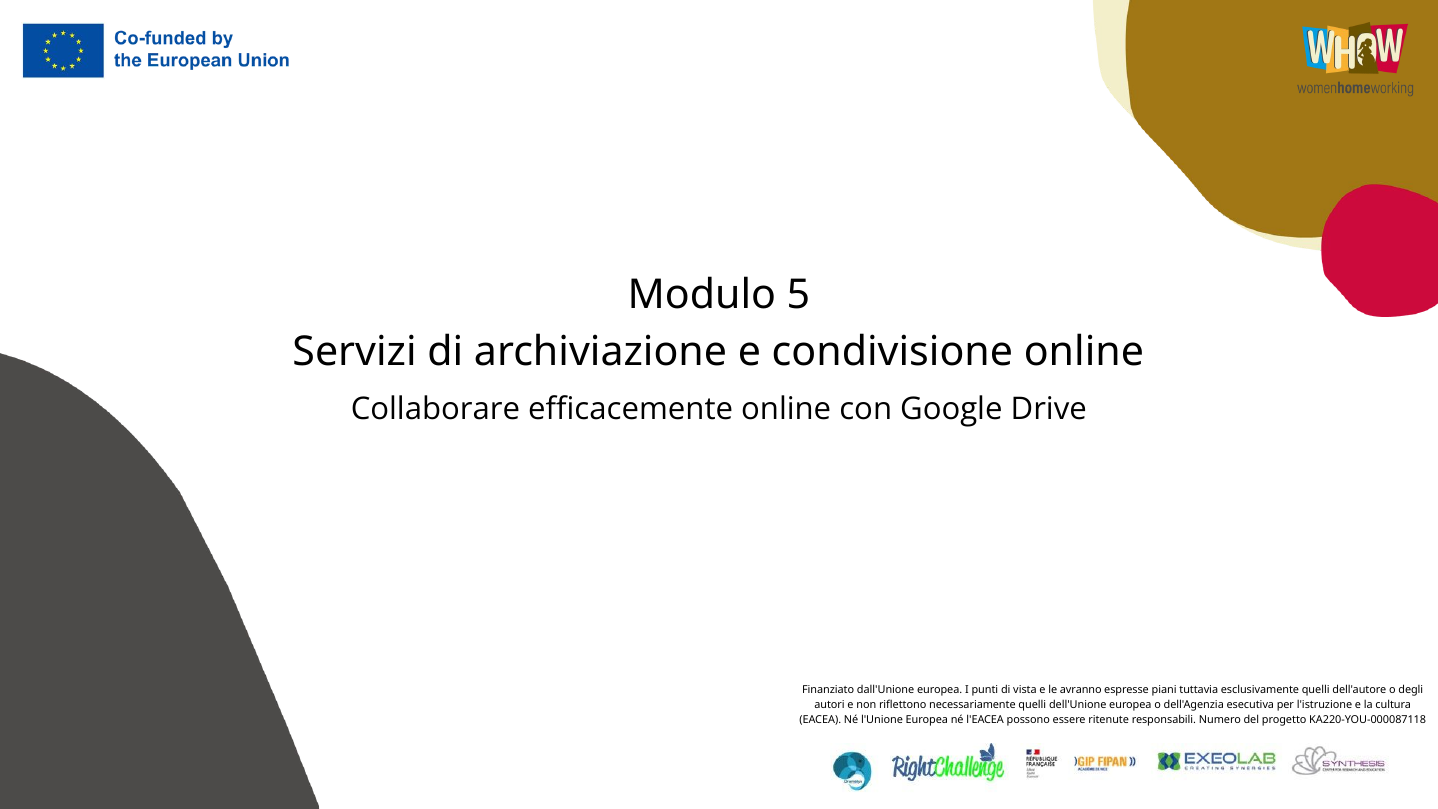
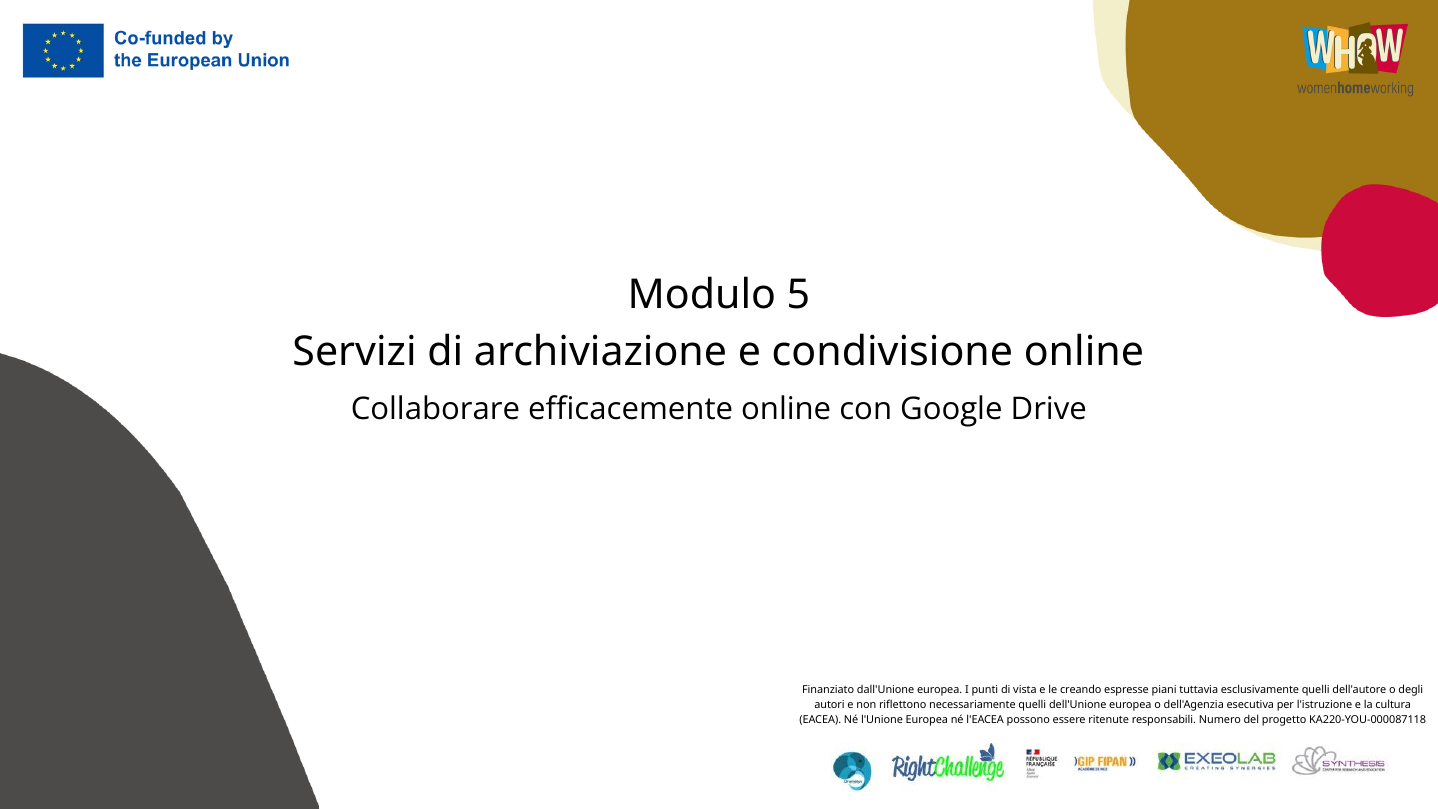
avranno: avranno -> creando
